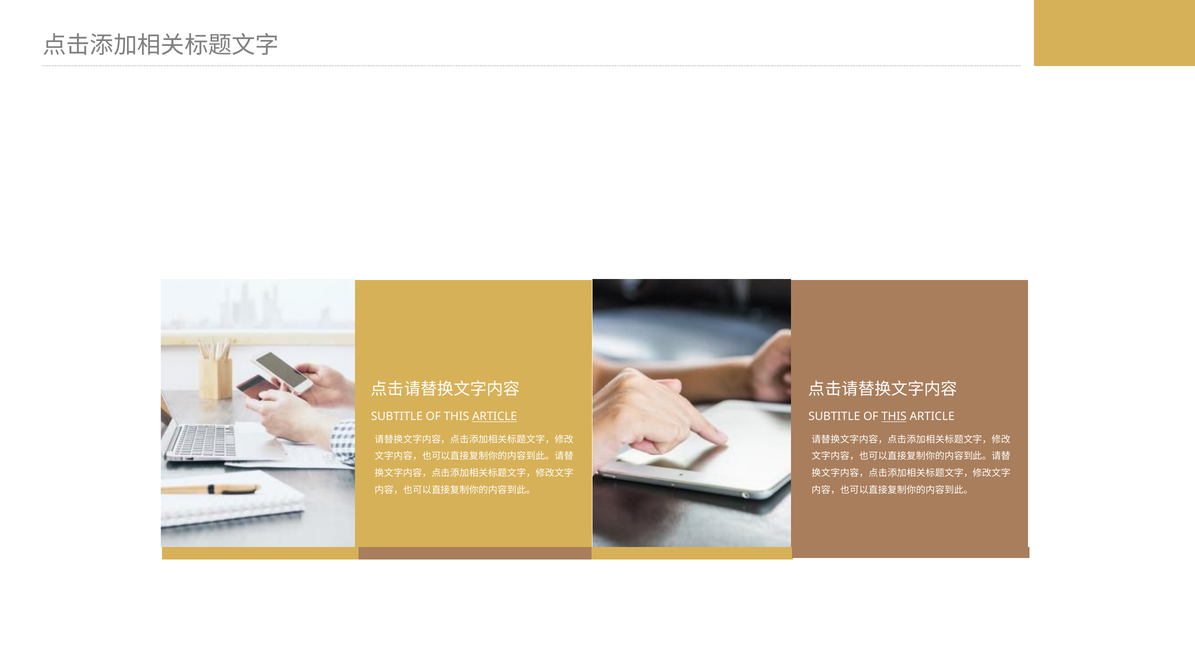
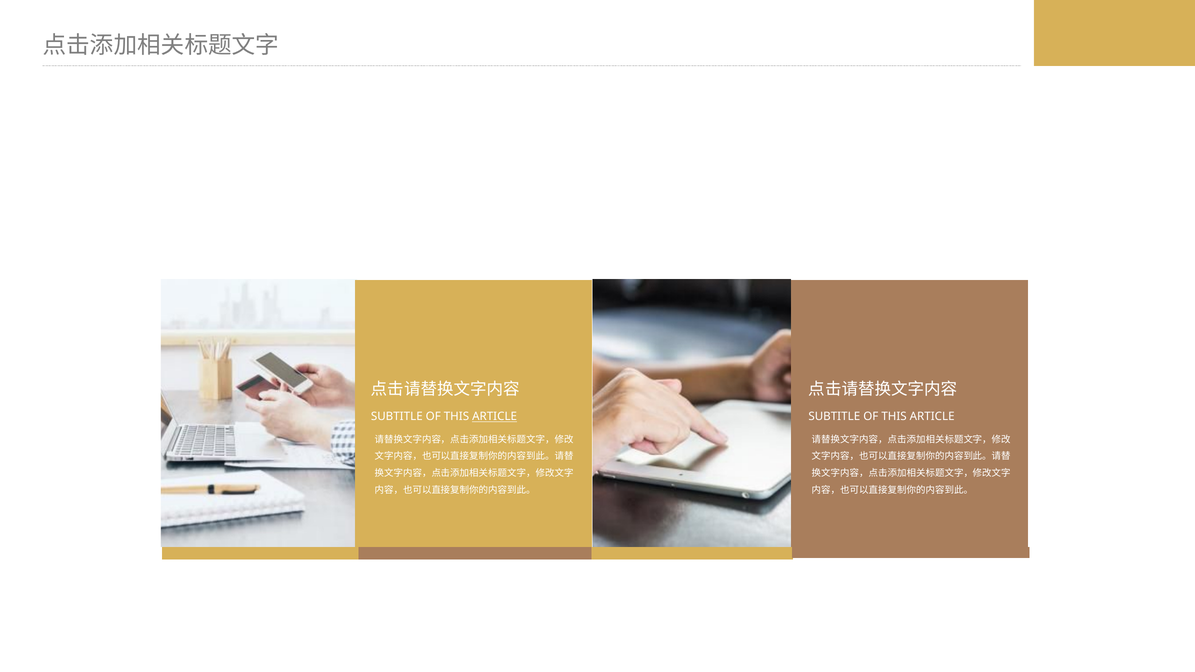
THIS at (894, 417) underline: present -> none
